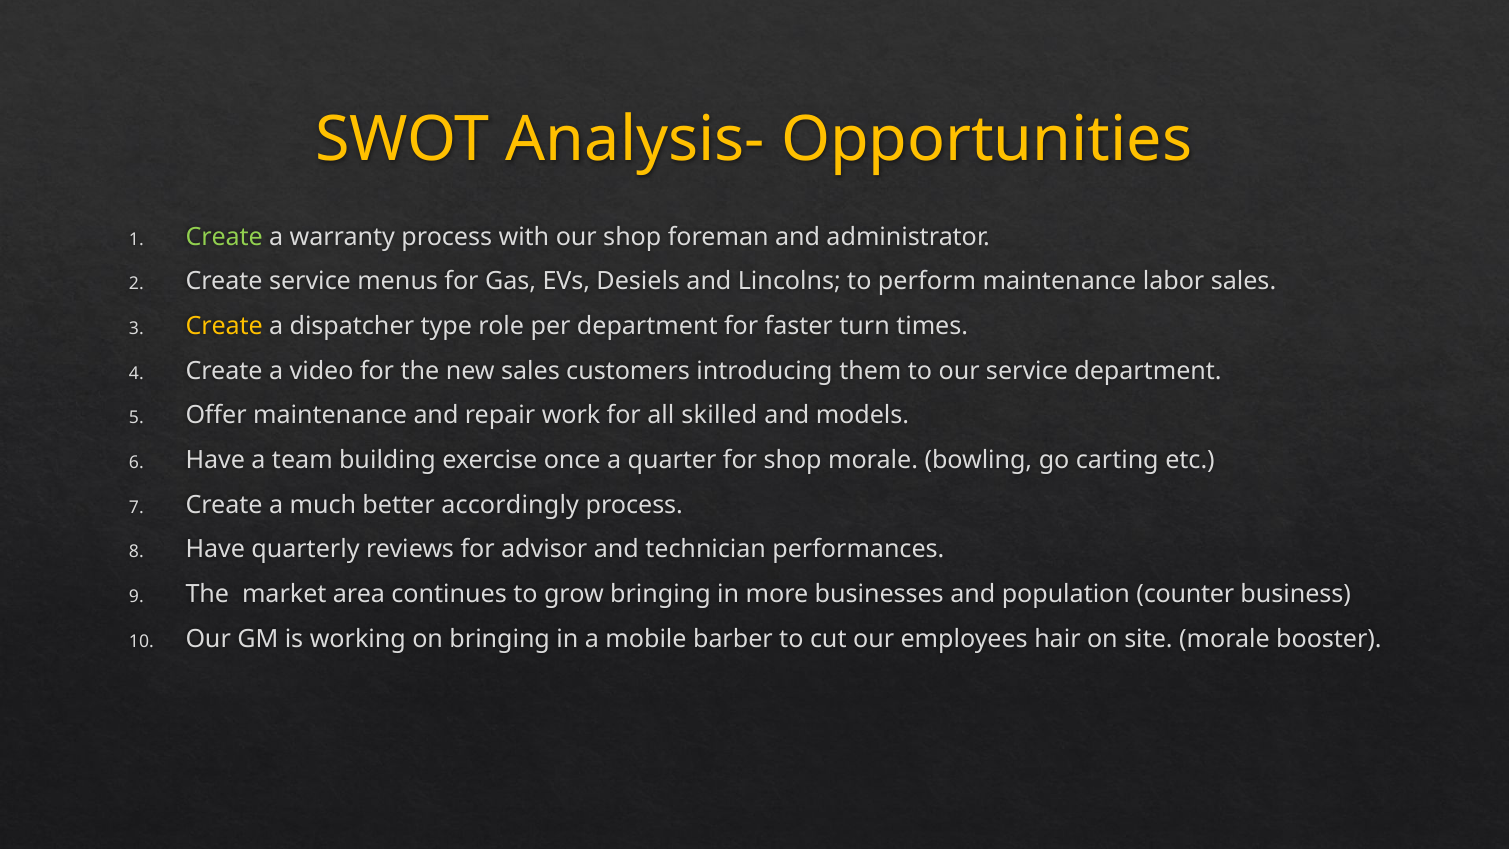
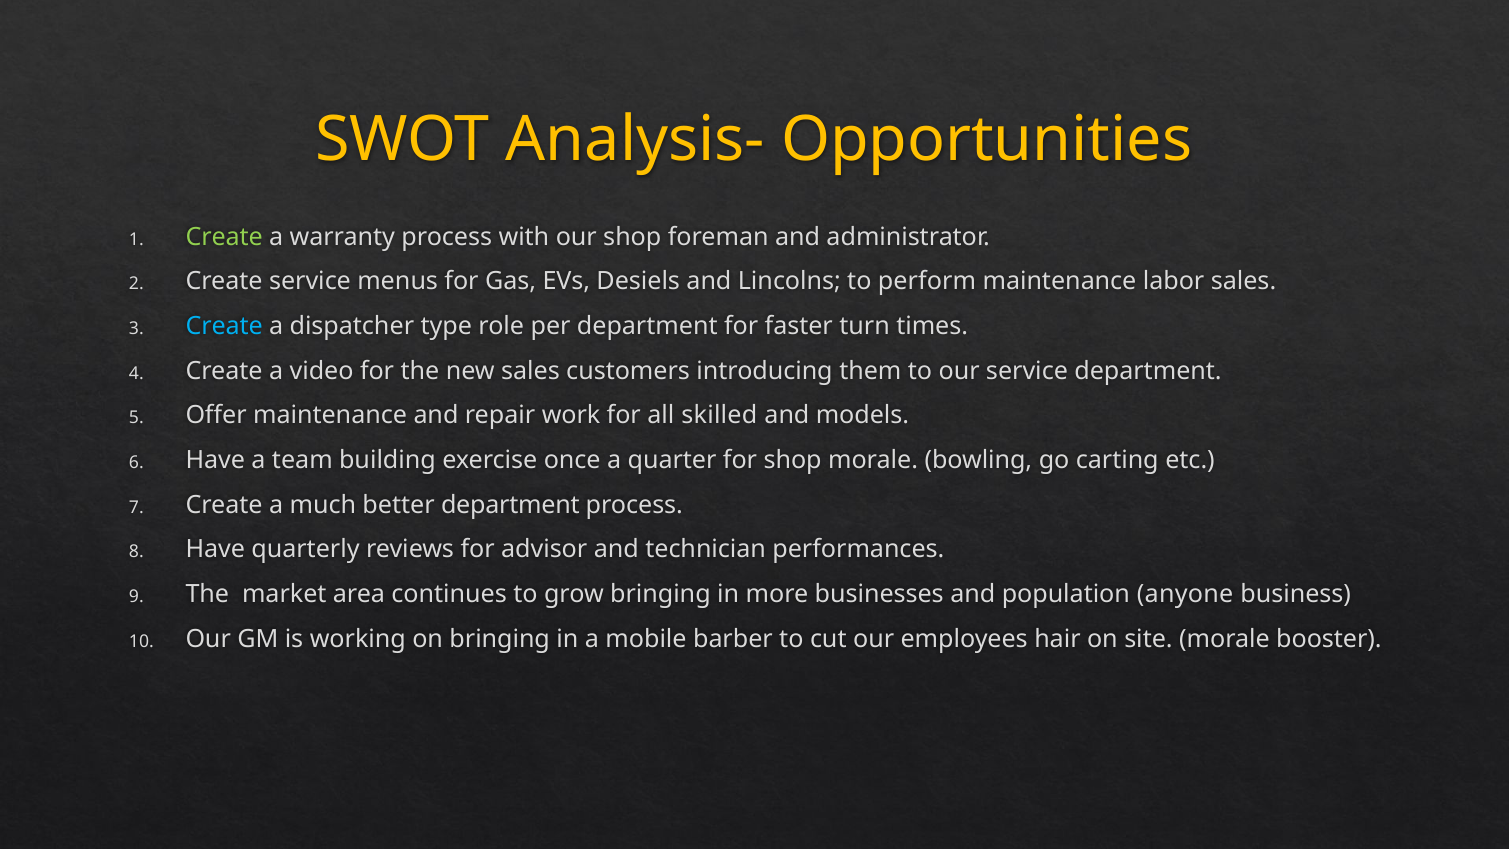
Create at (224, 326) colour: yellow -> light blue
better accordingly: accordingly -> department
counter: counter -> anyone
